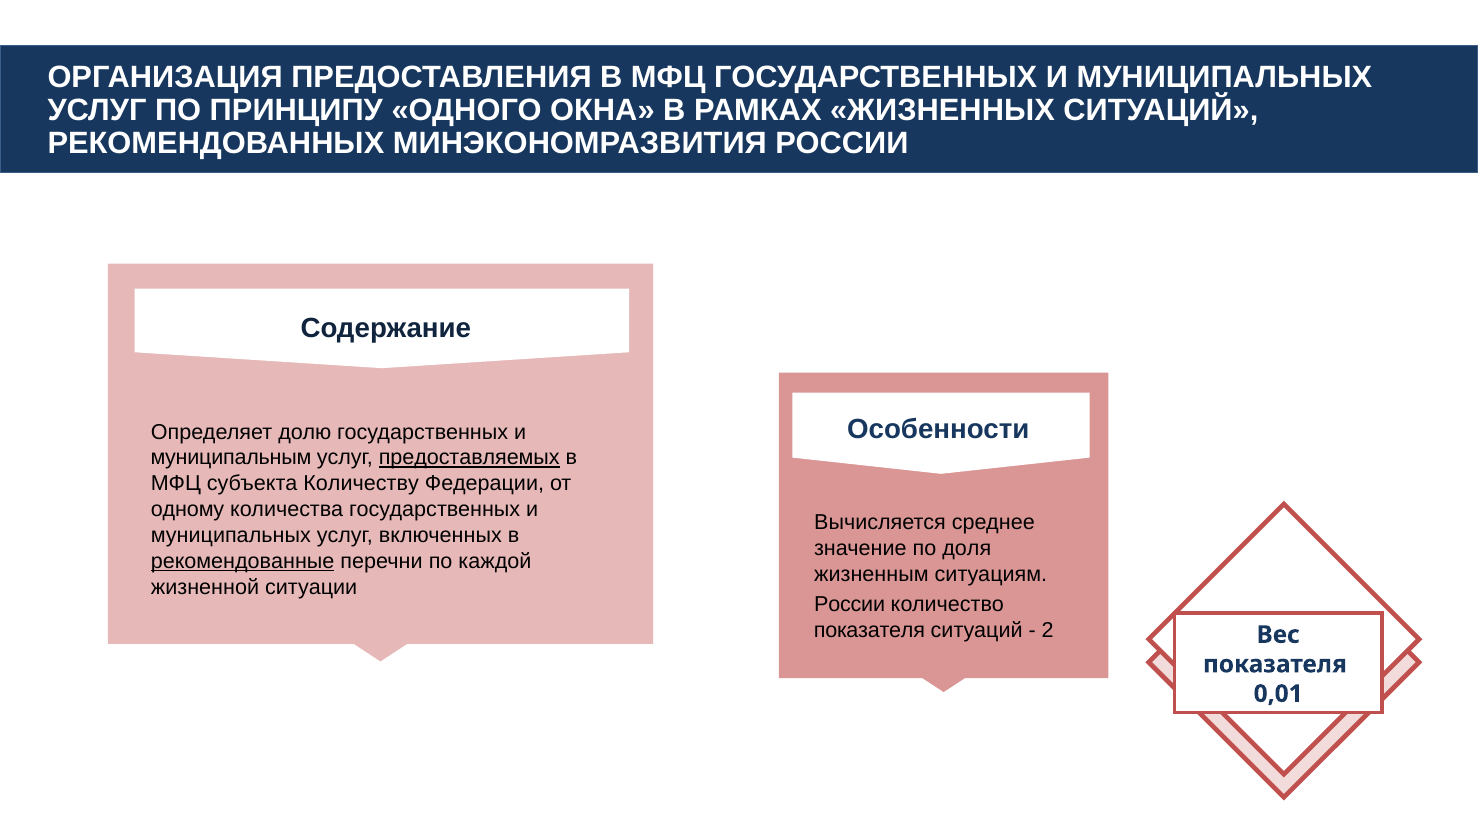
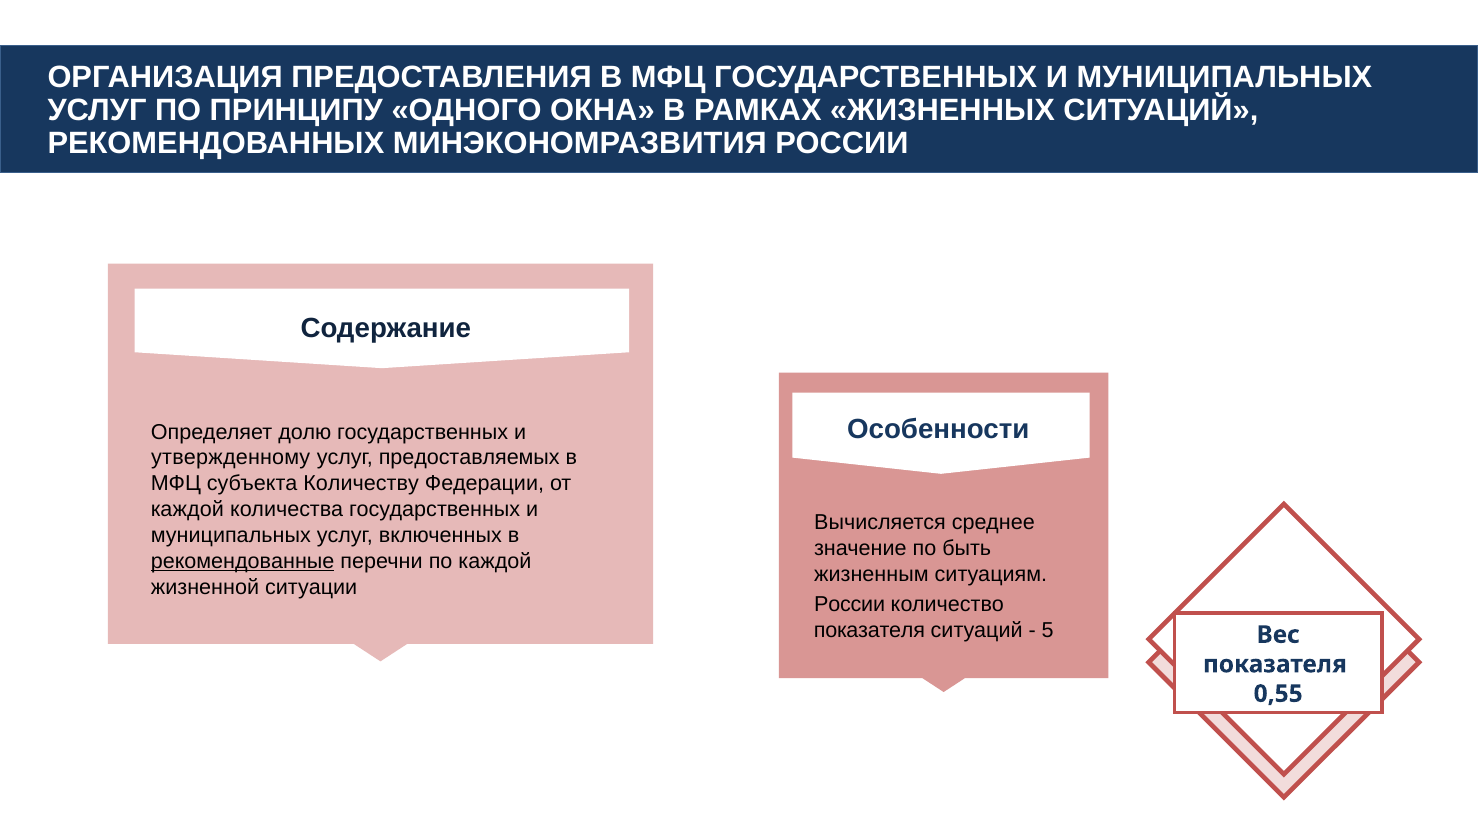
муниципальным: муниципальным -> утвержденному
предоставляемых underline: present -> none
одному at (188, 510): одному -> каждой
доля: доля -> быть
2: 2 -> 5
0,01: 0,01 -> 0,55
